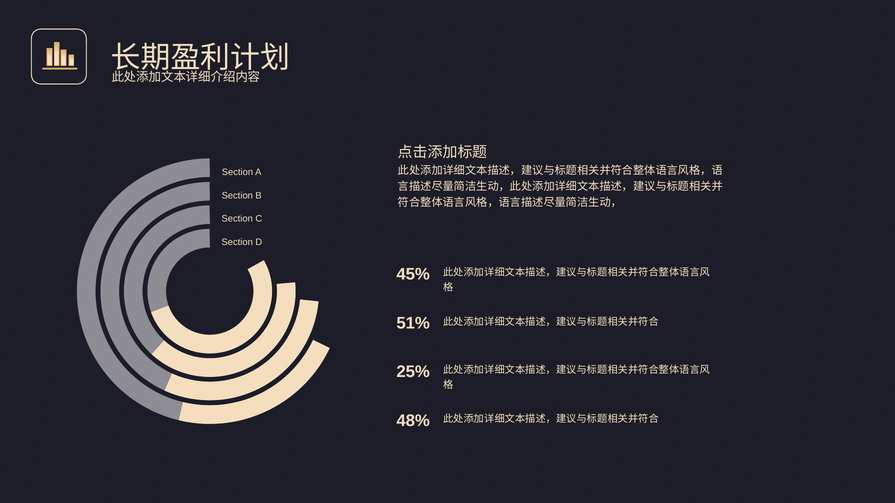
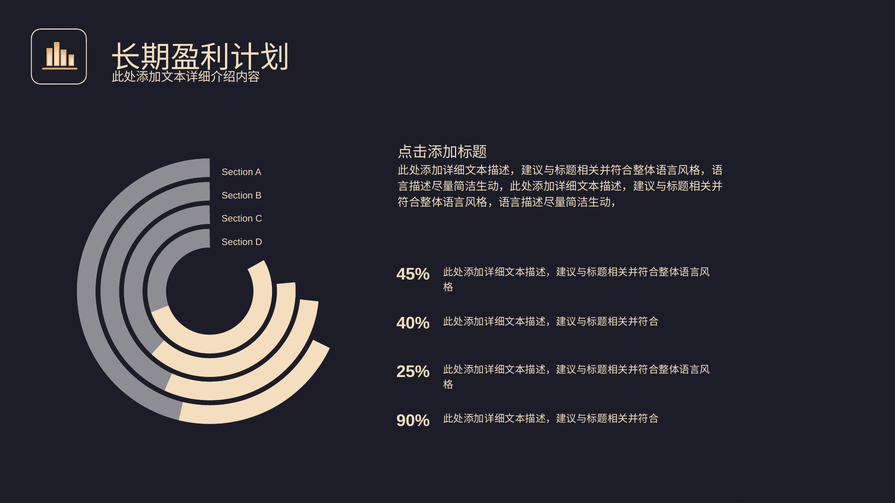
51%: 51% -> 40%
48%: 48% -> 90%
